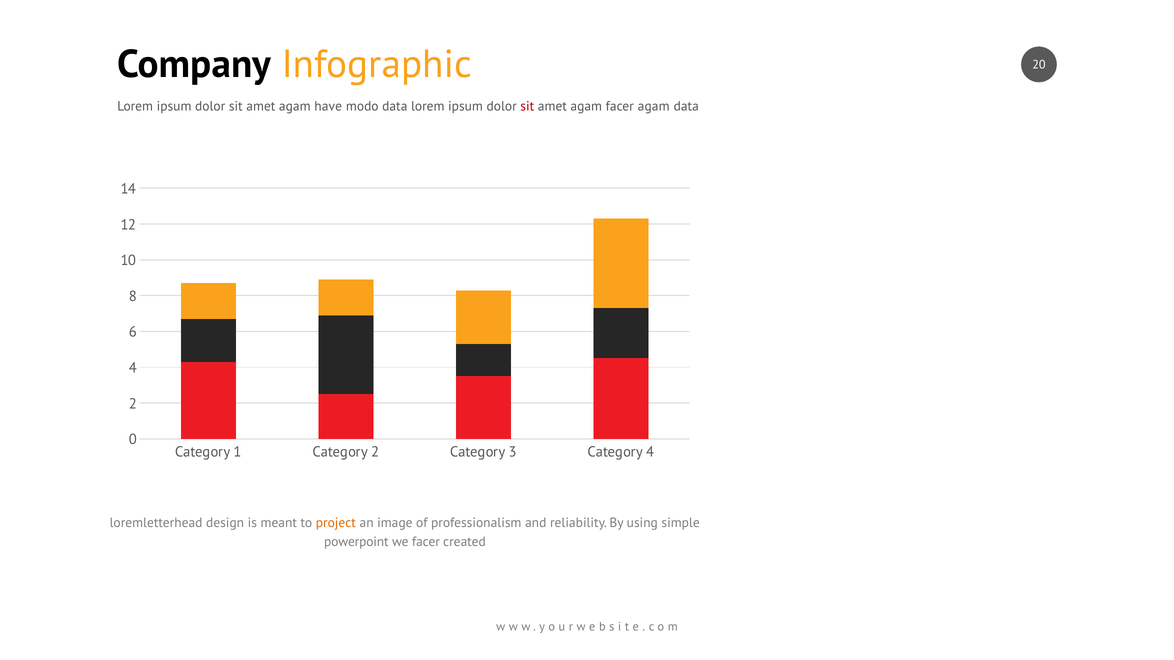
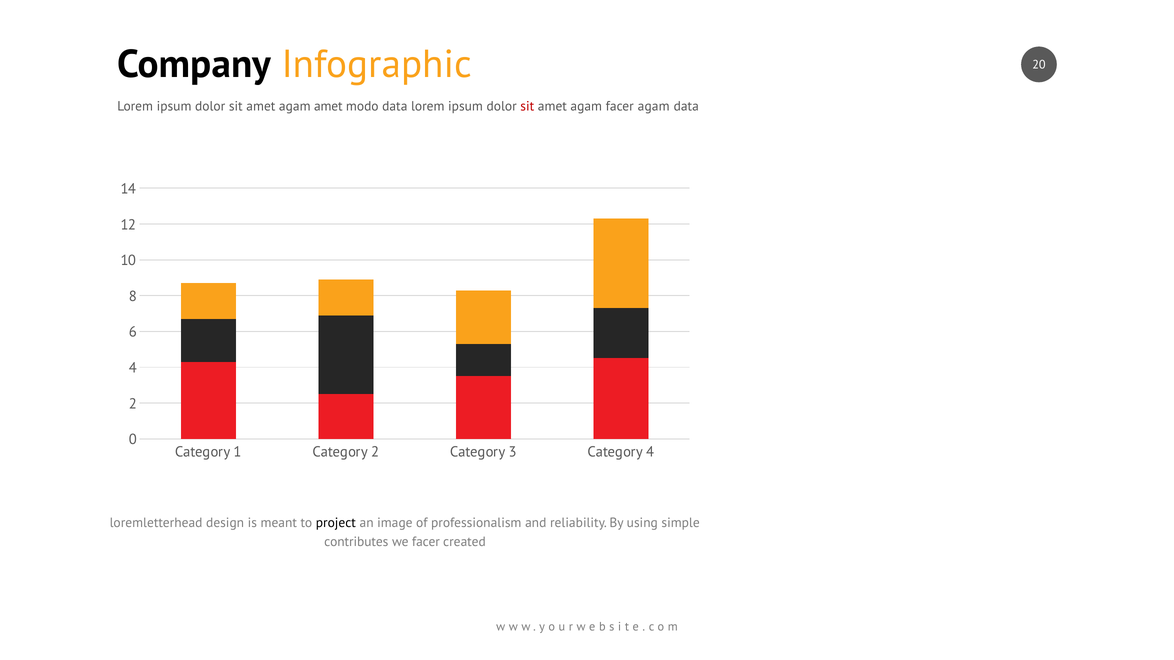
agam have: have -> amet
project colour: orange -> black
powerpoint: powerpoint -> contributes
